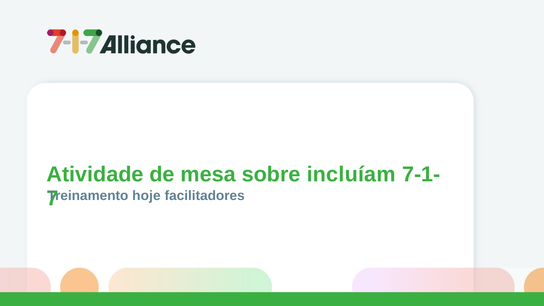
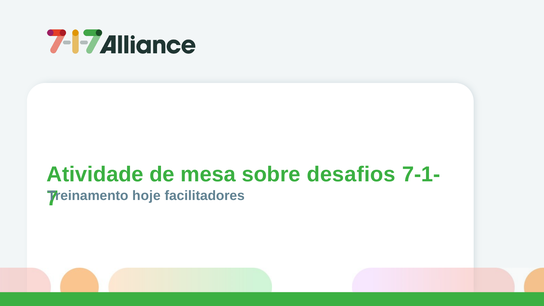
incluíam: incluíam -> desafios
